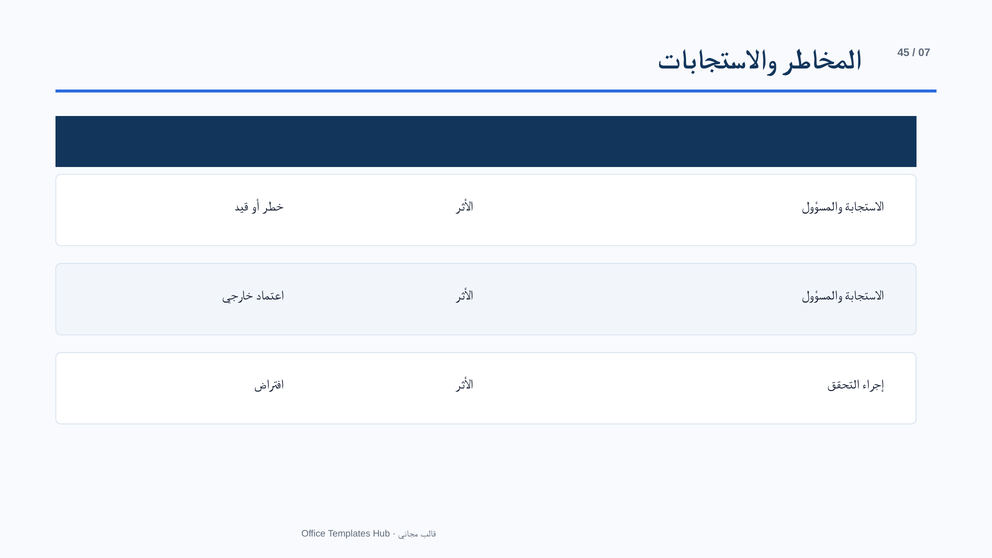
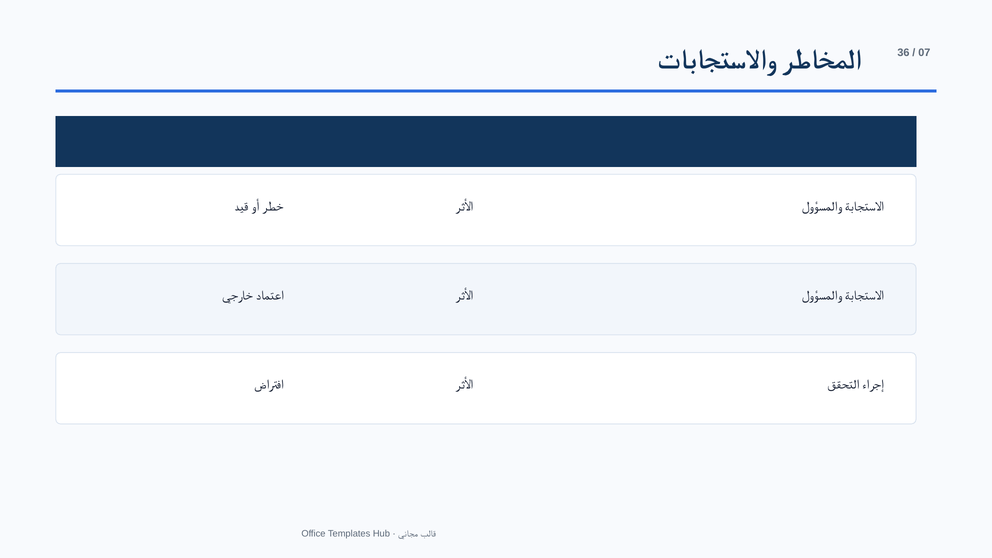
45: 45 -> 36
